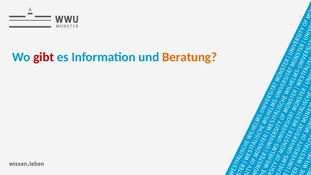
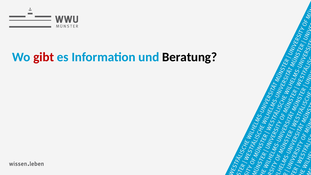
Beratung colour: orange -> black
